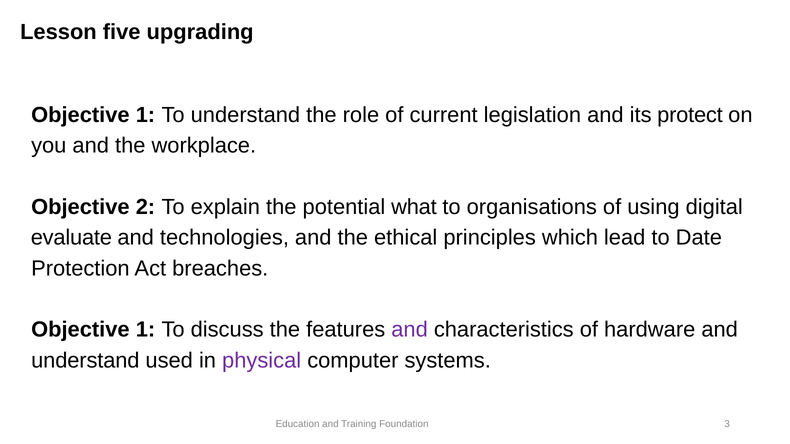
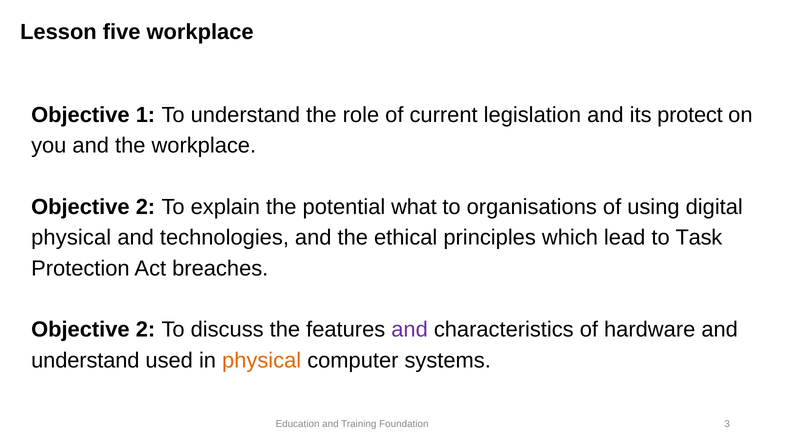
five upgrading: upgrading -> workplace
evaluate at (71, 238): evaluate -> physical
Date: Date -> Task
1 at (145, 330): 1 -> 2
physical at (262, 361) colour: purple -> orange
